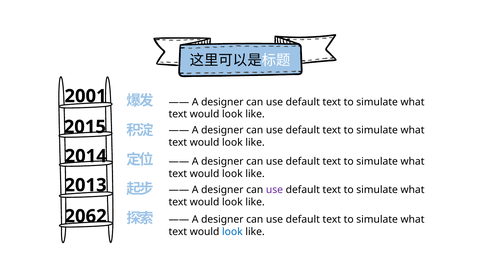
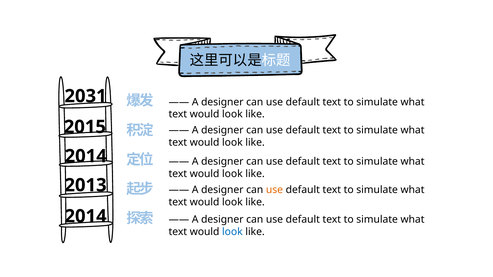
2001: 2001 -> 2031
use at (274, 190) colour: purple -> orange
2062 at (86, 216): 2062 -> 2014
